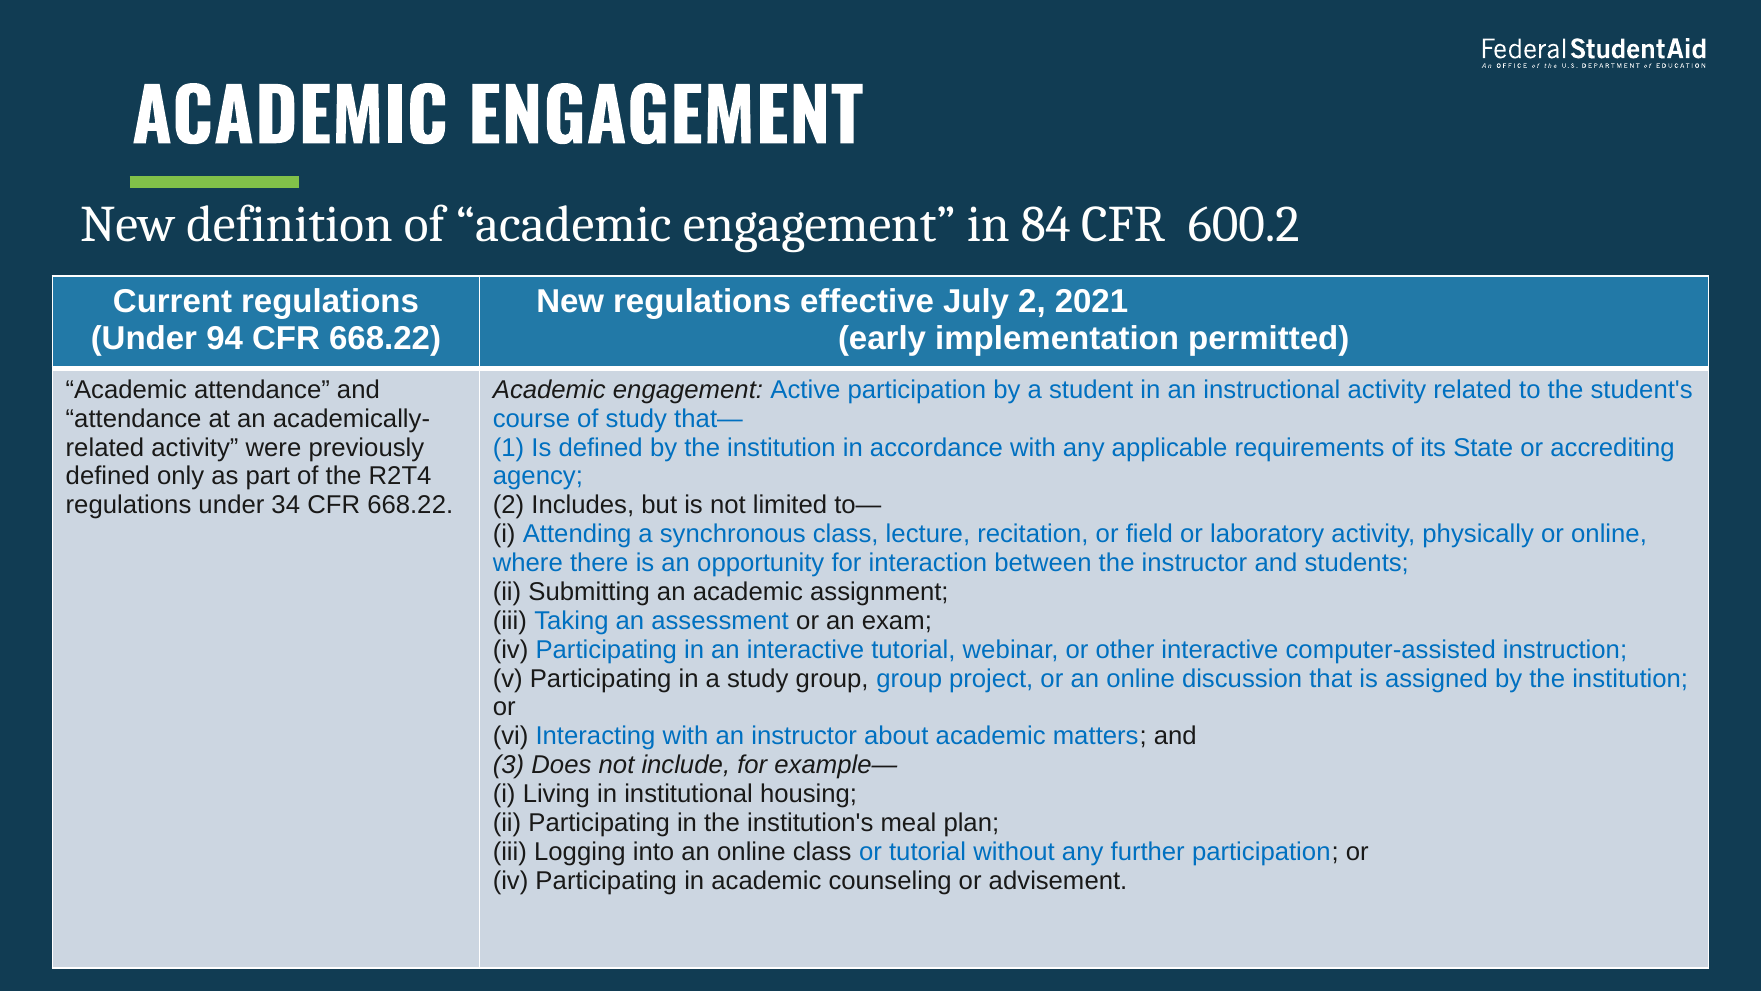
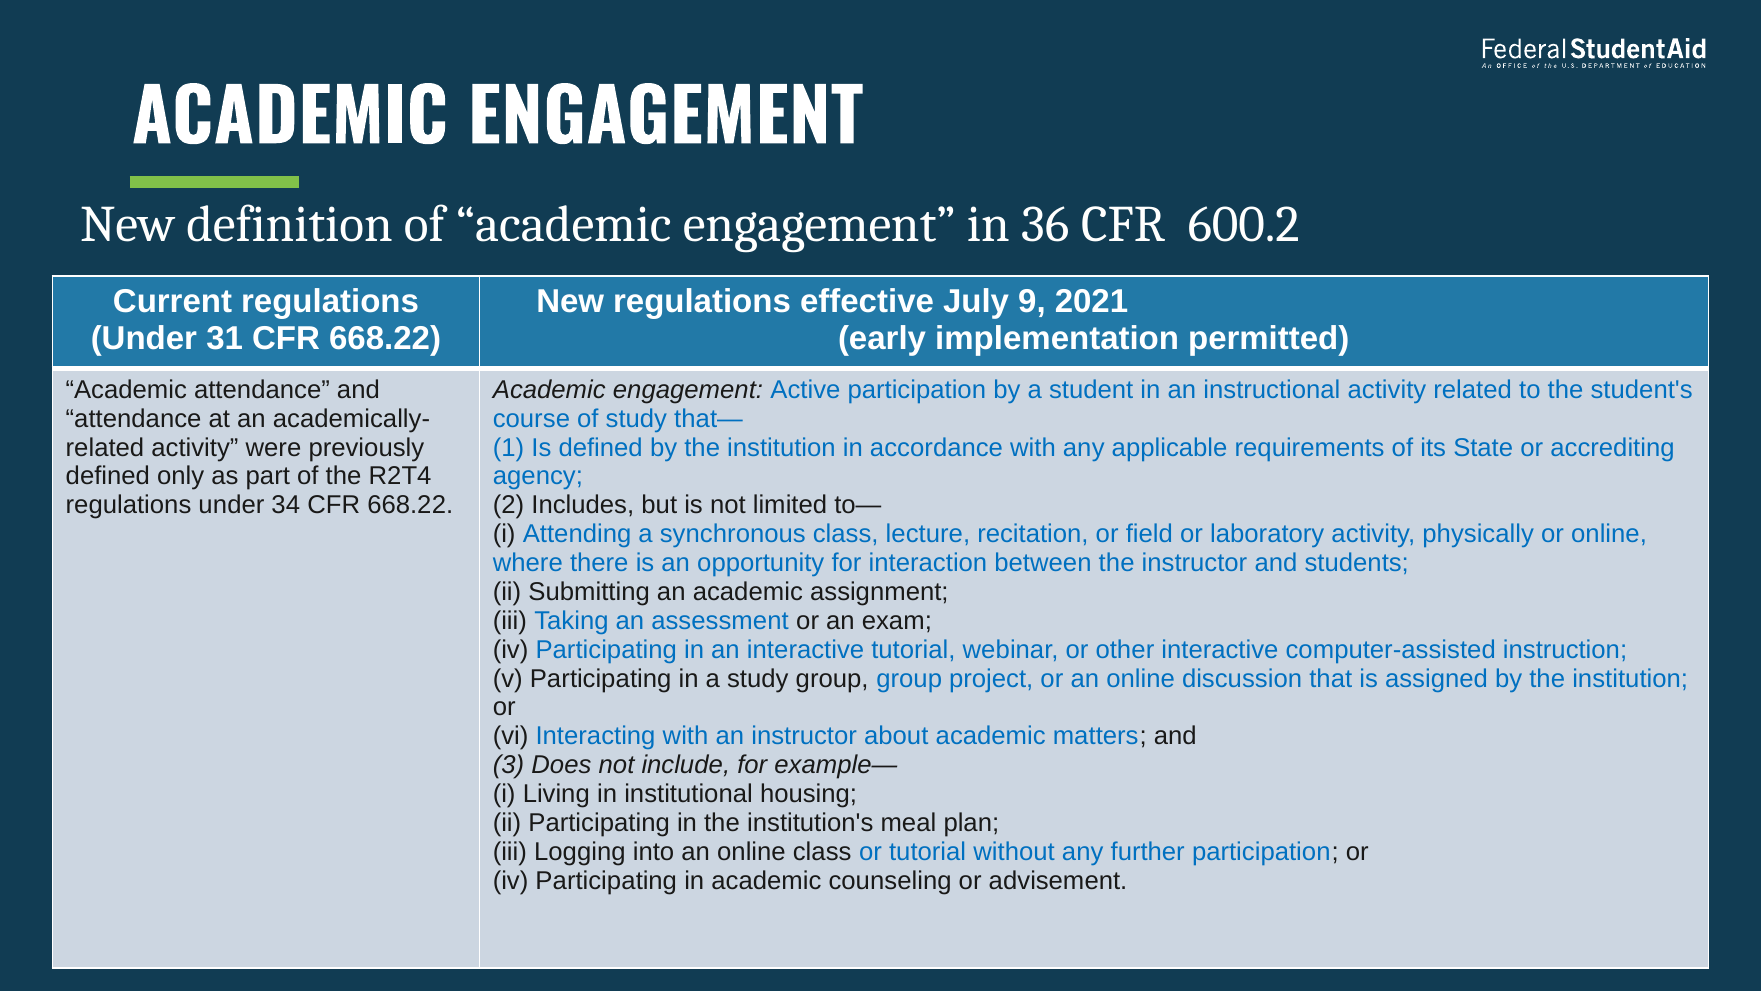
84: 84 -> 36
July 2: 2 -> 9
94: 94 -> 31
